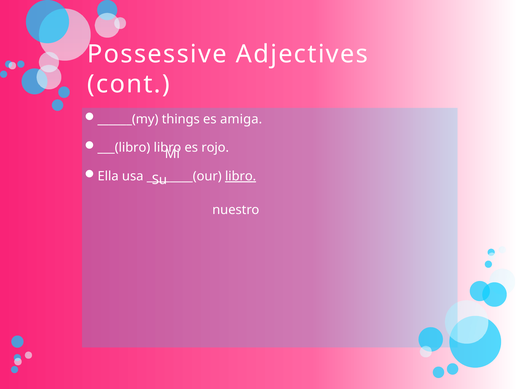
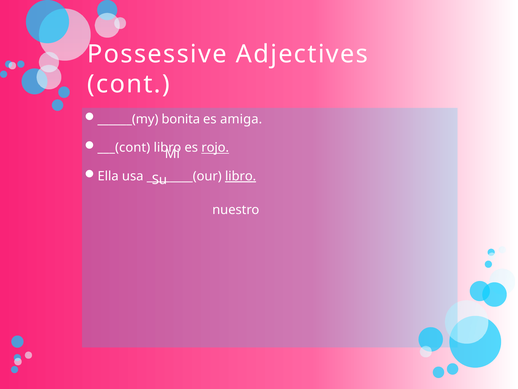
things: things -> bonita
___(libro: ___(libro -> ___(cont
rojo underline: none -> present
